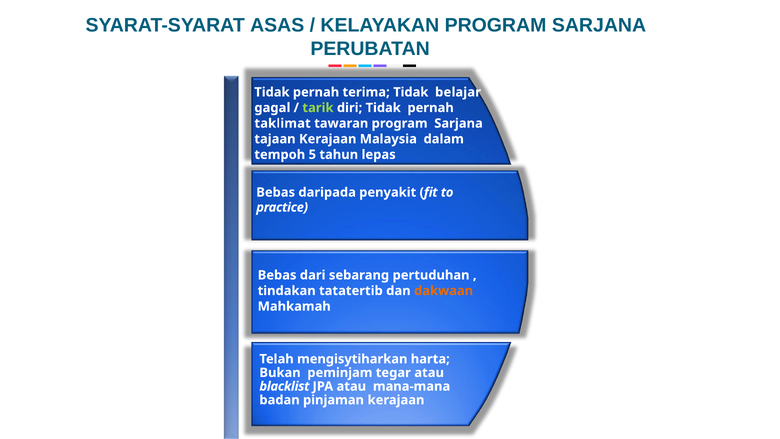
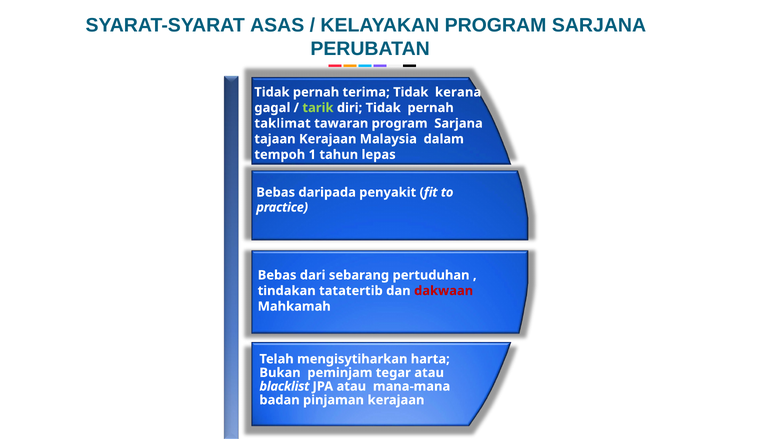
belajar: belajar -> kerana
5: 5 -> 1
dakwaan colour: orange -> red
